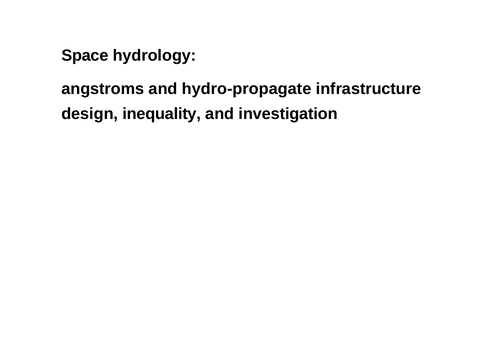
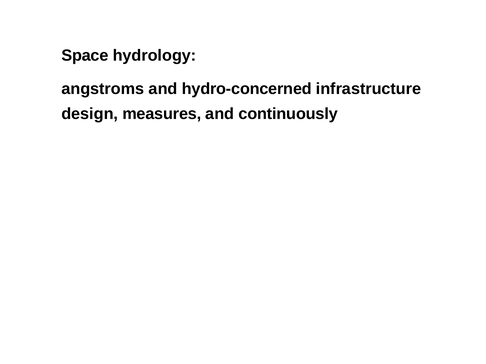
hydro-propagate: hydro-propagate -> hydro-concerned
inequality: inequality -> measures
investigation: investigation -> continuously
